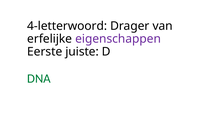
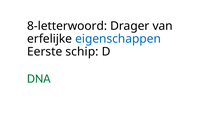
4-letterwoord: 4-letterwoord -> 8-letterwoord
eigenschappen colour: purple -> blue
juiste: juiste -> schip
